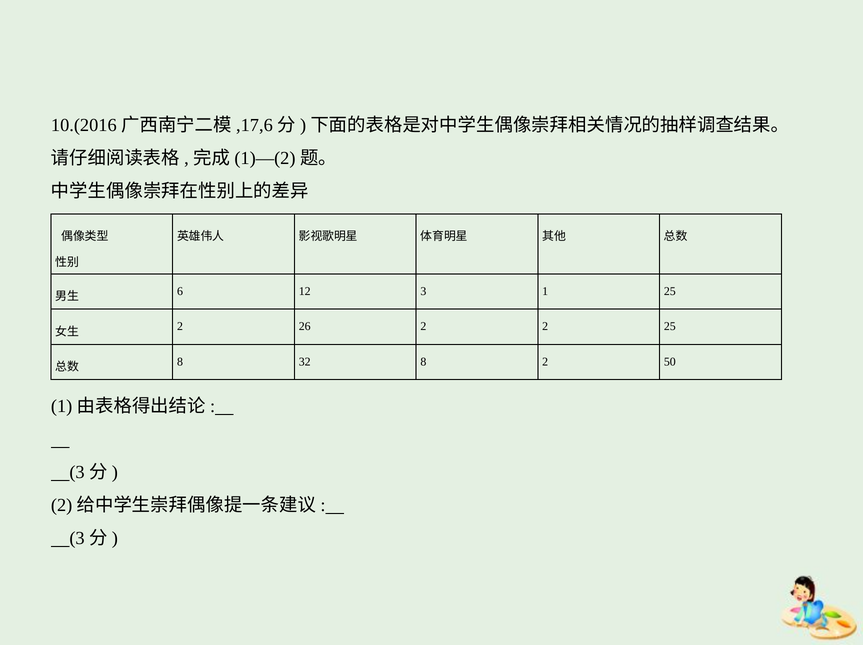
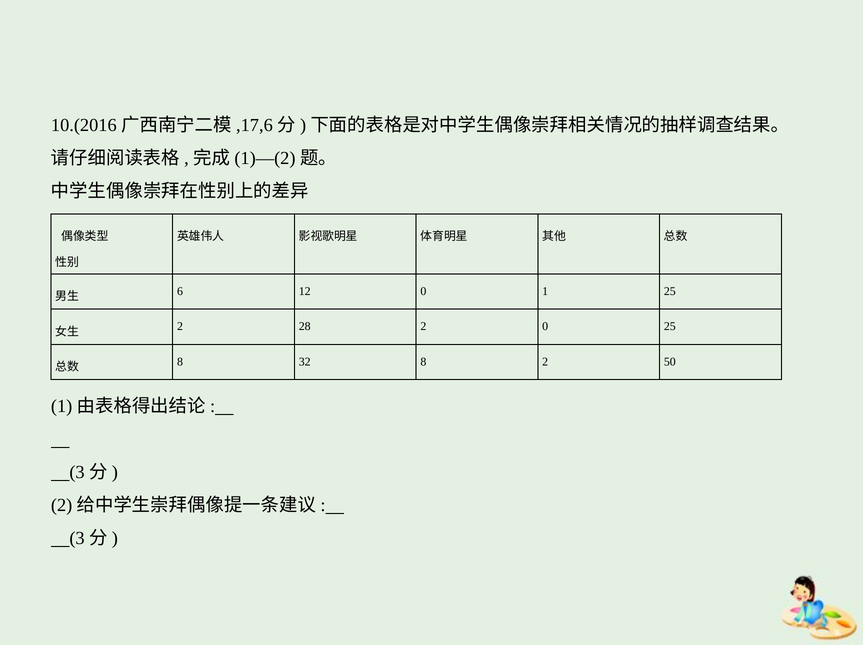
12 3: 3 -> 0
26: 26 -> 28
2 2: 2 -> 0
